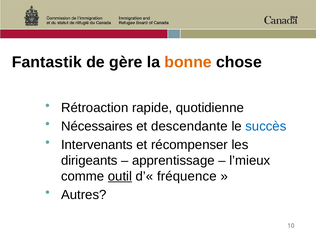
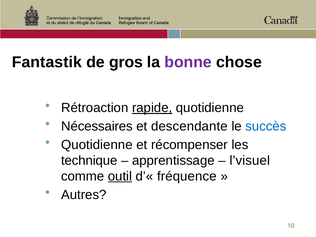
gère: gère -> gros
bonne colour: orange -> purple
rapide underline: none -> present
Intervenants at (97, 145): Intervenants -> Quotidienne
dirigeants: dirigeants -> technique
l’mieux: l’mieux -> l’visuel
